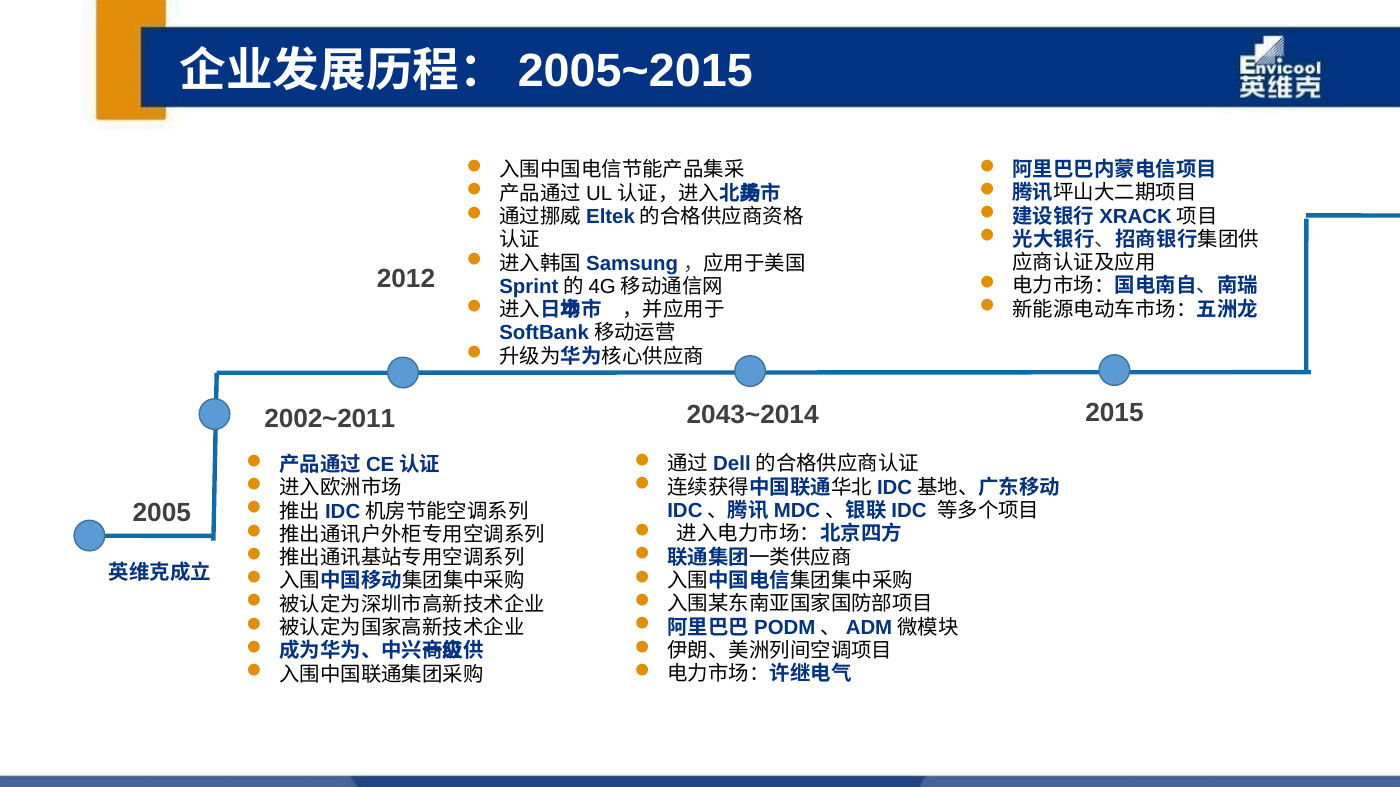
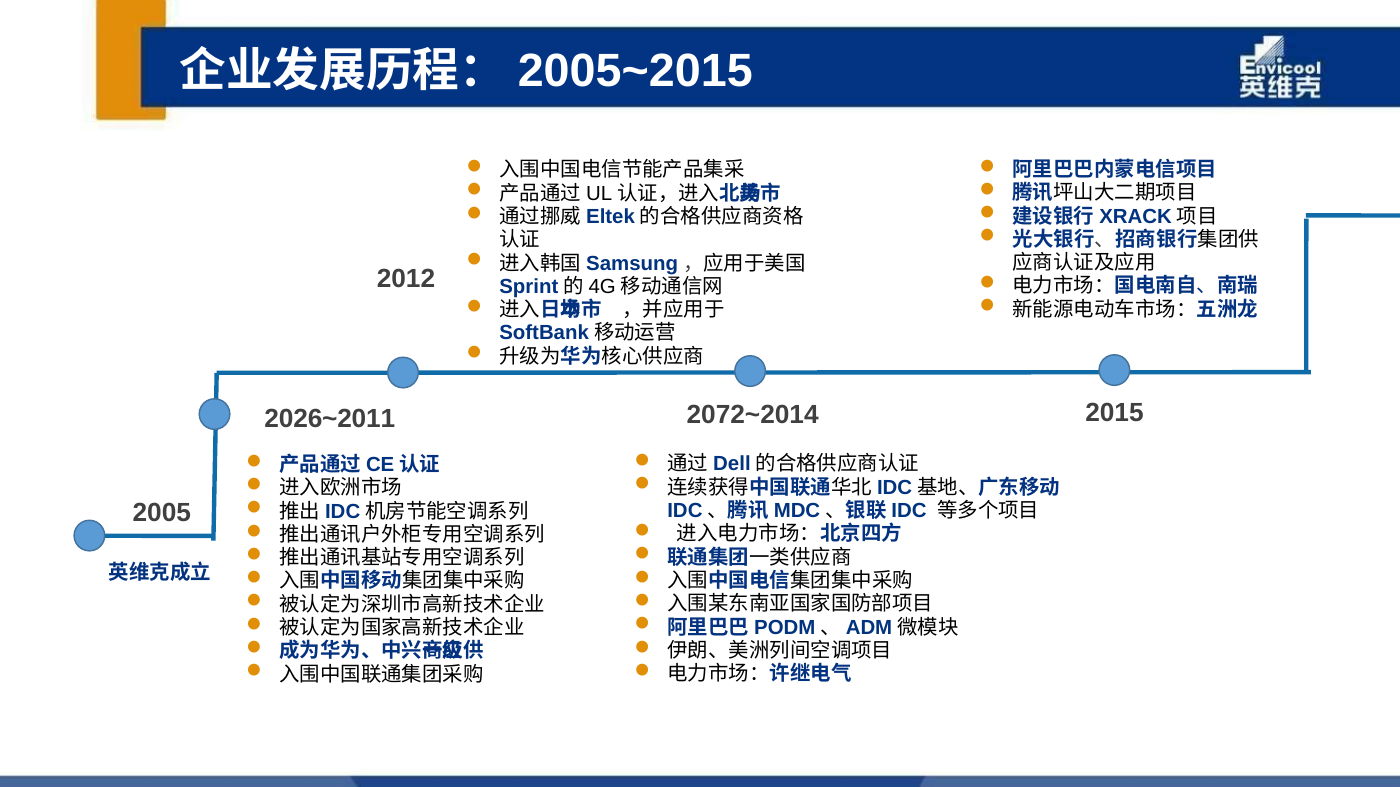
2043~2014: 2043~2014 -> 2072~2014
2002~2011: 2002~2011 -> 2026~2011
